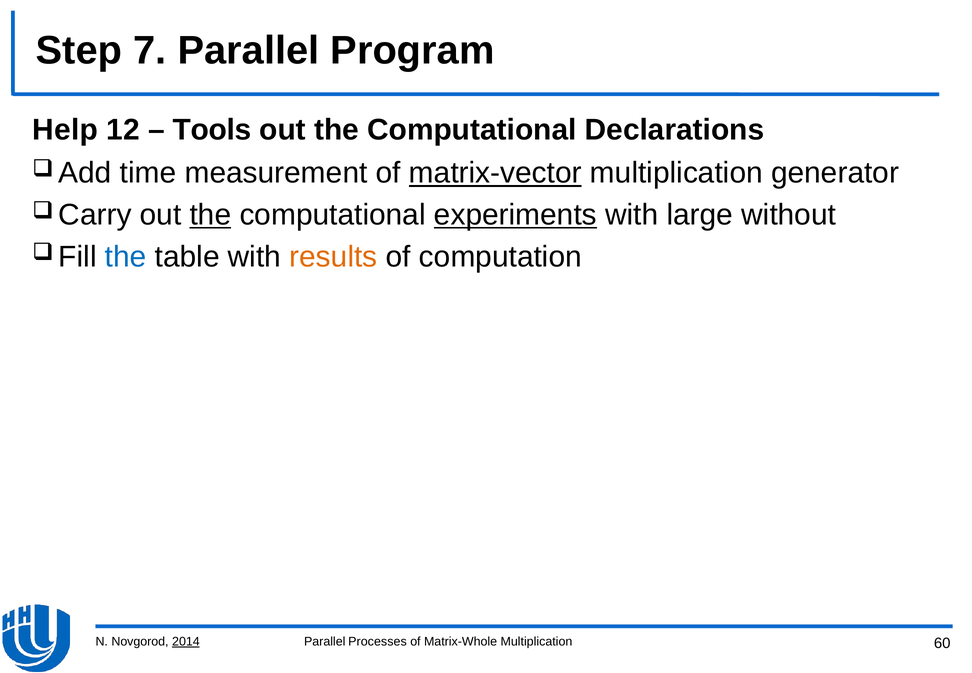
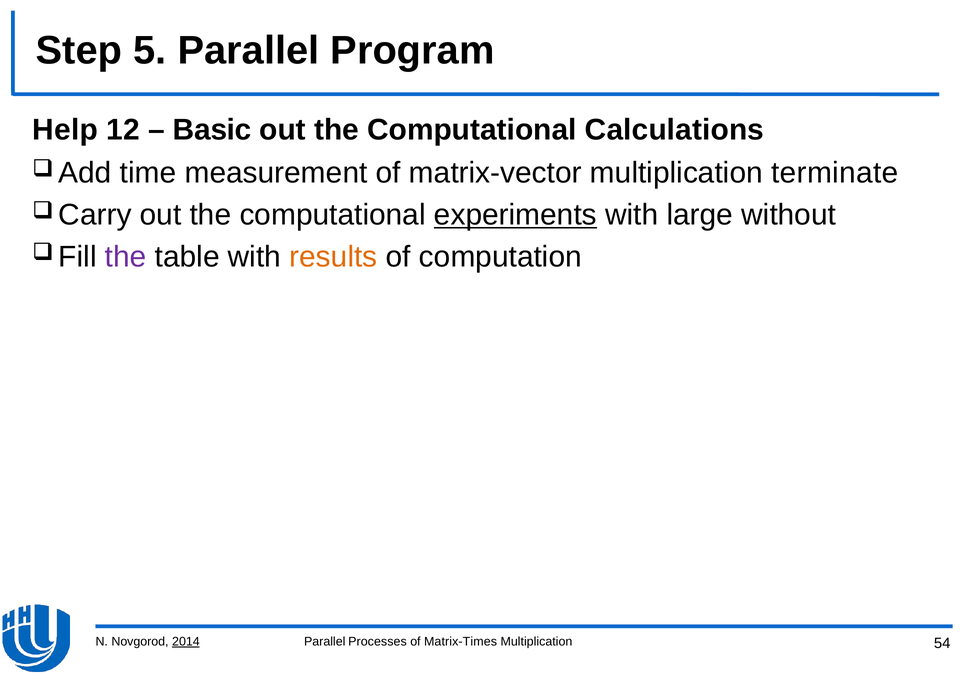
7: 7 -> 5
Tools: Tools -> Basic
Declarations: Declarations -> Calculations
matrix-vector underline: present -> none
generator: generator -> terminate
the at (210, 215) underline: present -> none
the at (126, 257) colour: blue -> purple
Matrix-Whole: Matrix-Whole -> Matrix-Times
60: 60 -> 54
